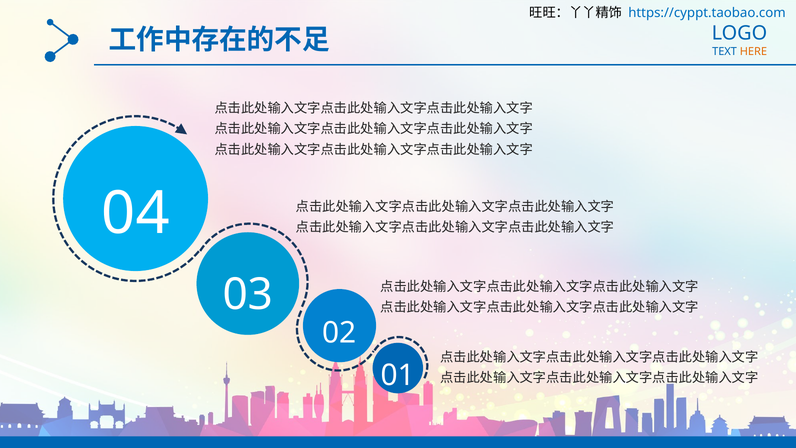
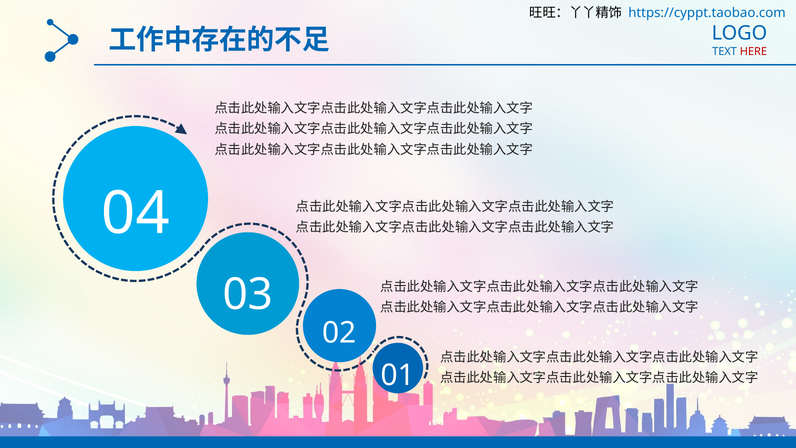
HERE colour: orange -> red
